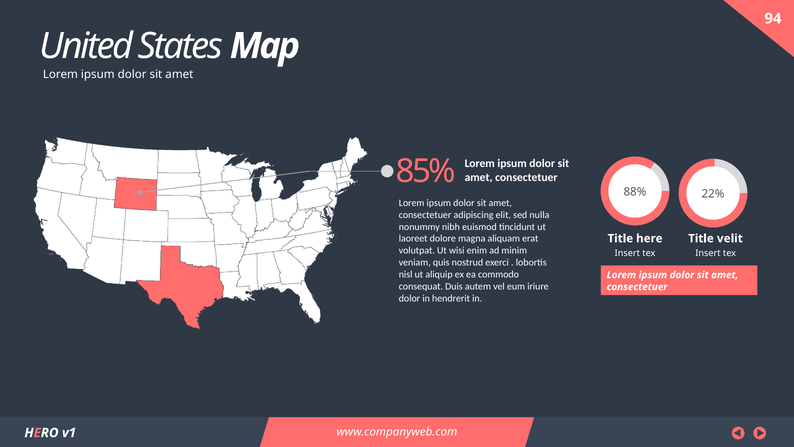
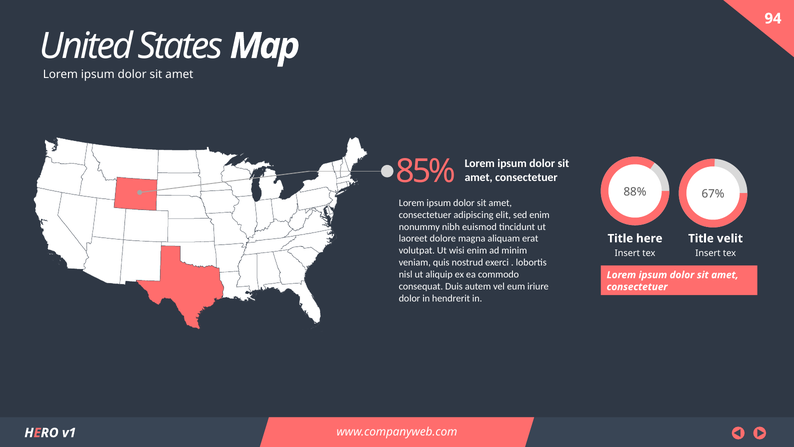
22%: 22% -> 67%
sed nulla: nulla -> enim
